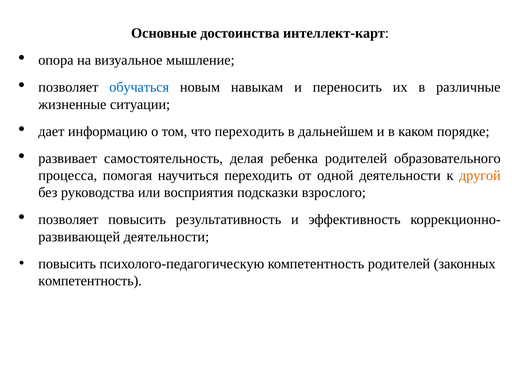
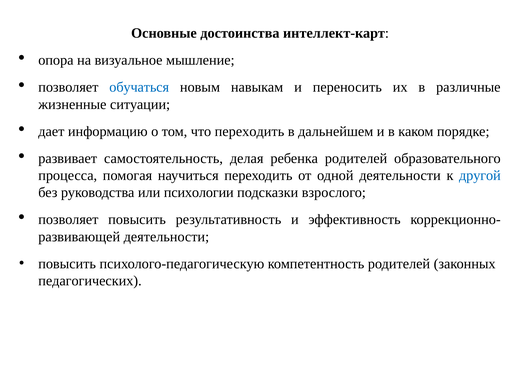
другой colour: orange -> blue
восприятия: восприятия -> психологии
компетентность at (90, 281): компетентность -> педагогических
